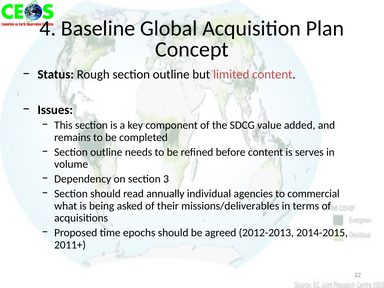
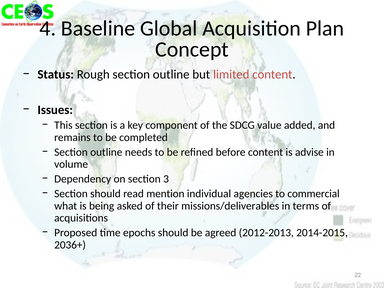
serves: serves -> advise
annually: annually -> mention
2011+: 2011+ -> 2036+
